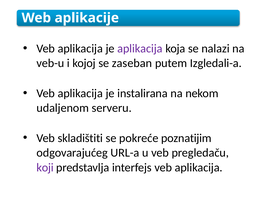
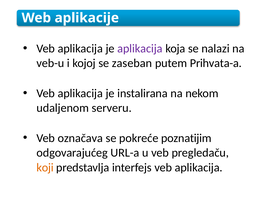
Izgledali-a: Izgledali-a -> Prihvata-a
skladištiti: skladištiti -> označava
koji colour: purple -> orange
